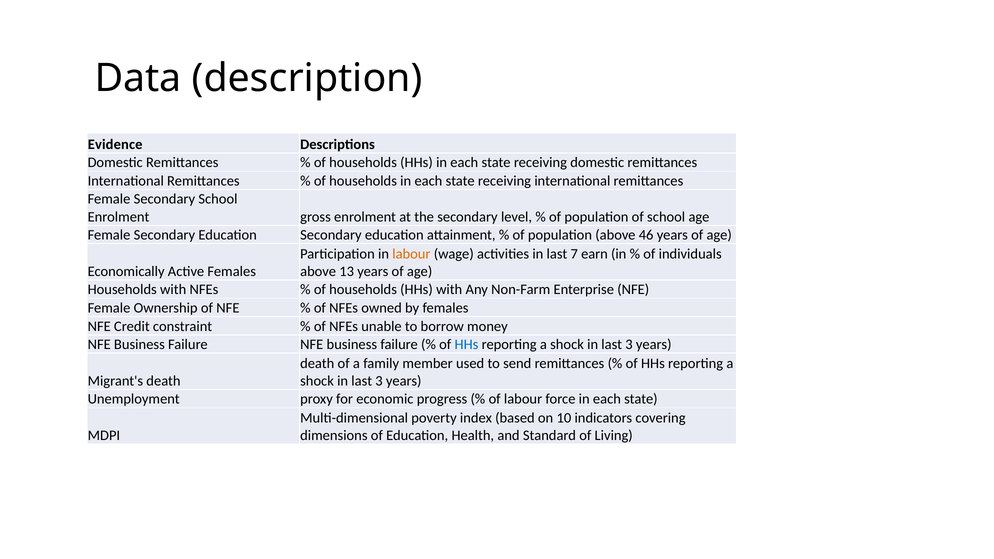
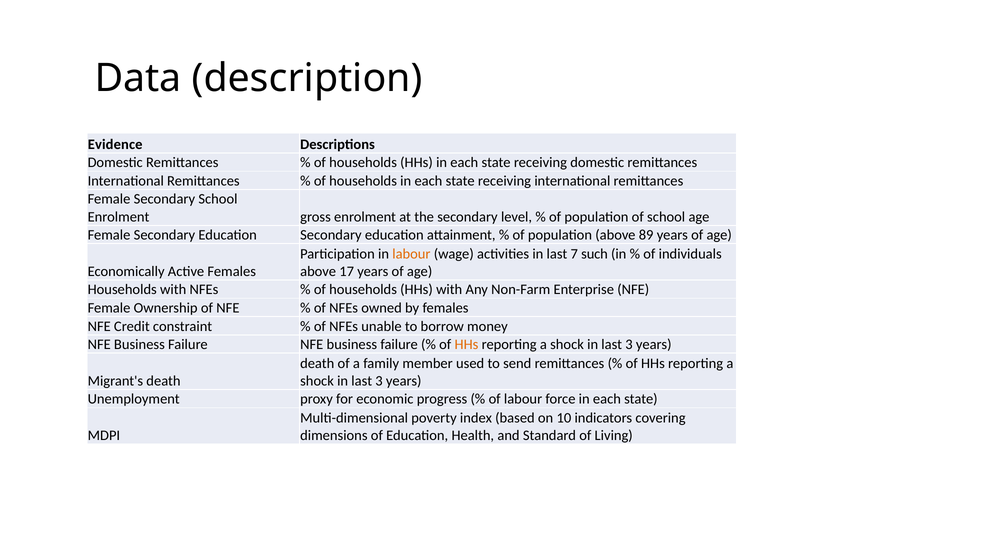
46: 46 -> 89
earn: earn -> such
13: 13 -> 17
HHs at (466, 345) colour: blue -> orange
